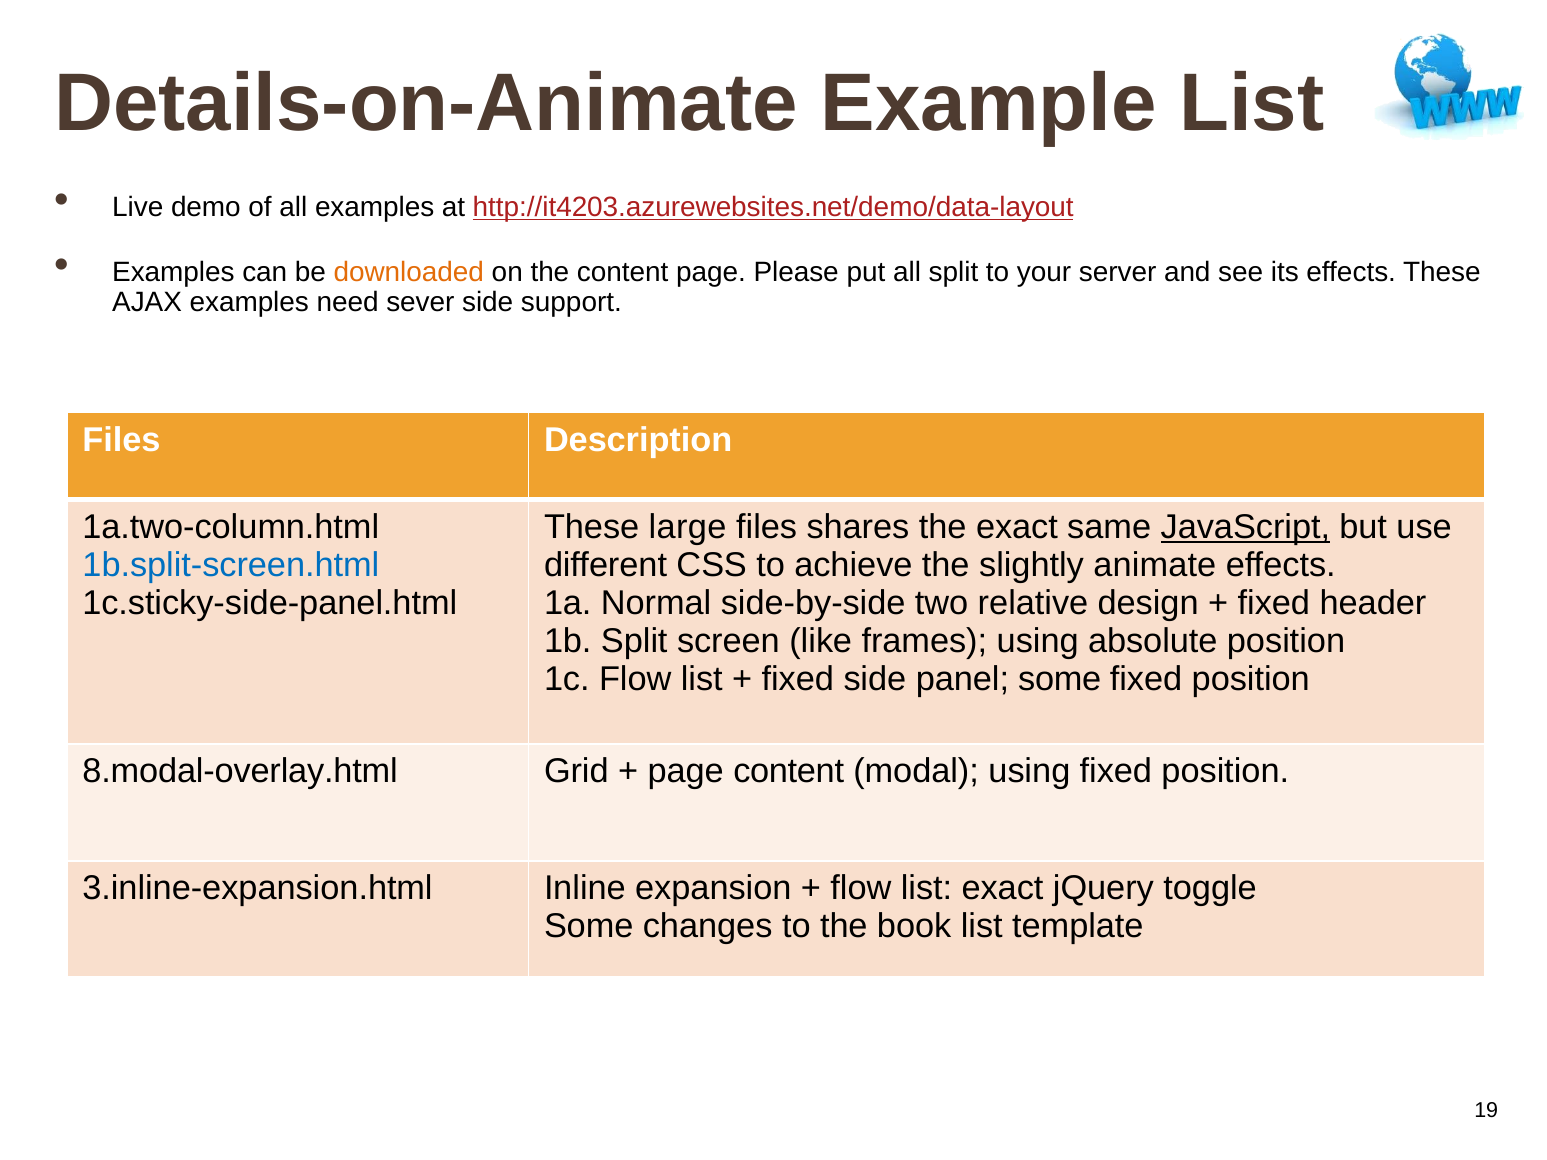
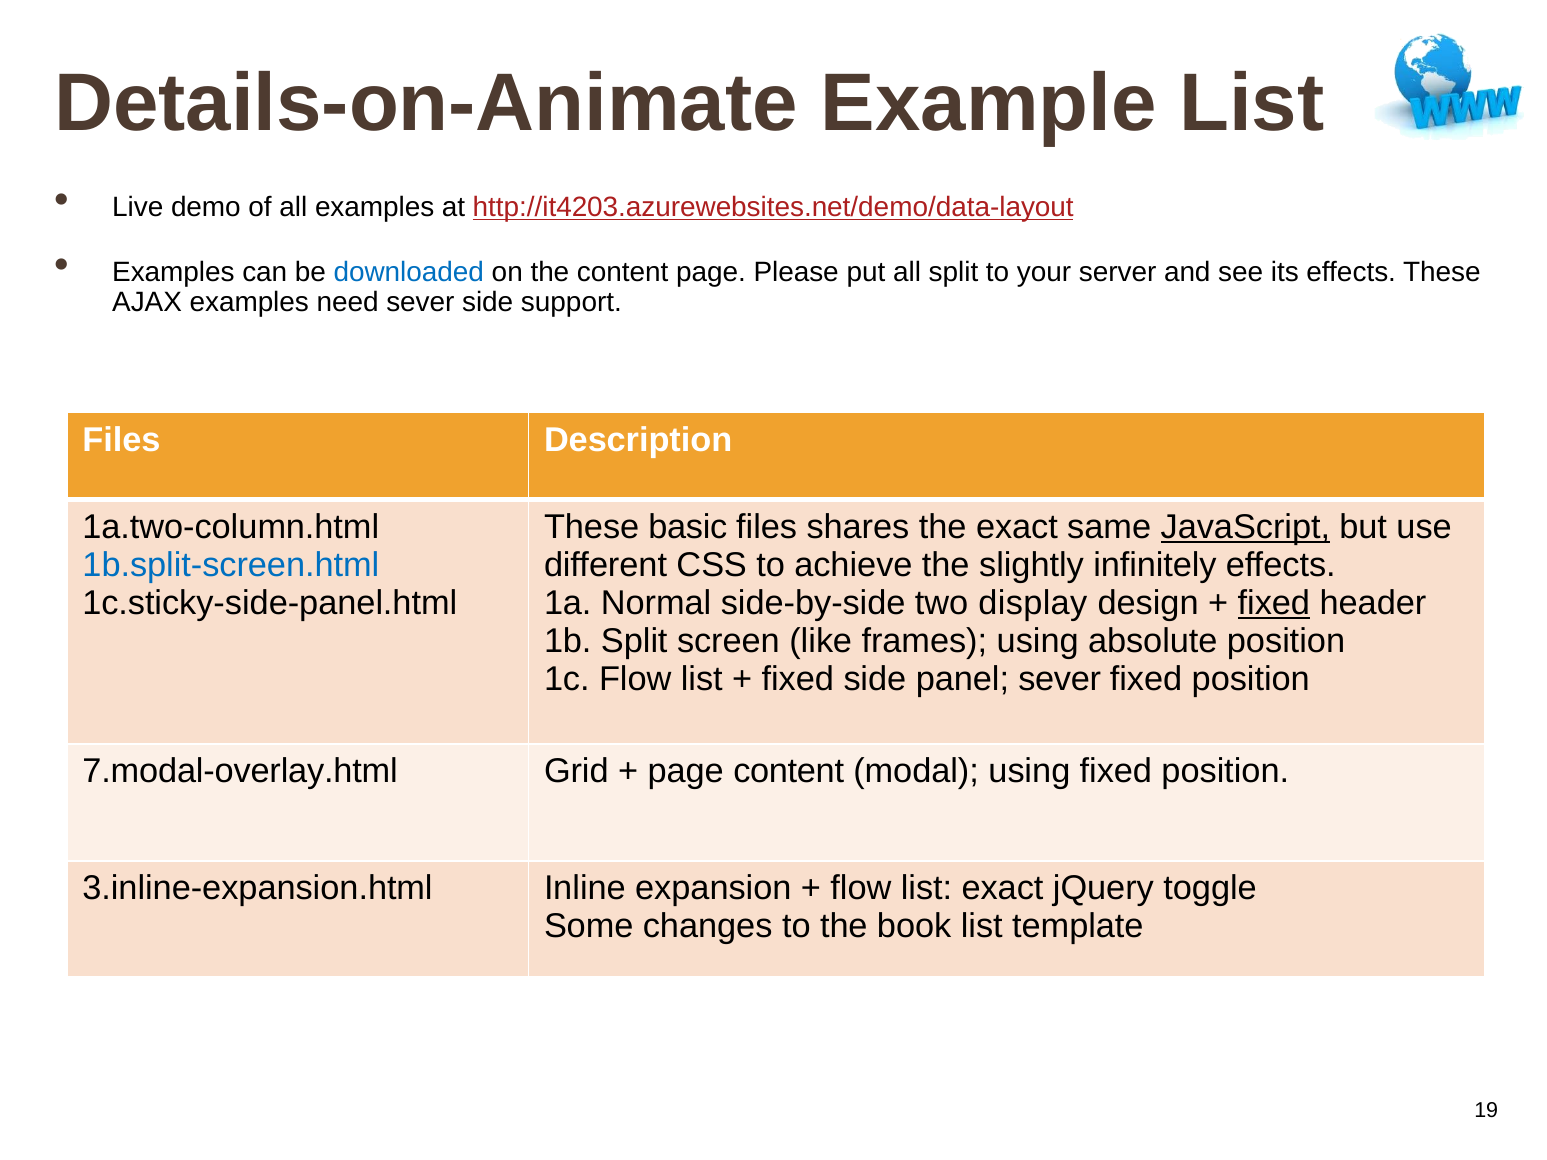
downloaded colour: orange -> blue
large: large -> basic
animate: animate -> infinitely
relative: relative -> display
fixed at (1274, 603) underline: none -> present
panel some: some -> sever
8.modal-overlay.html: 8.modal-overlay.html -> 7.modal-overlay.html
